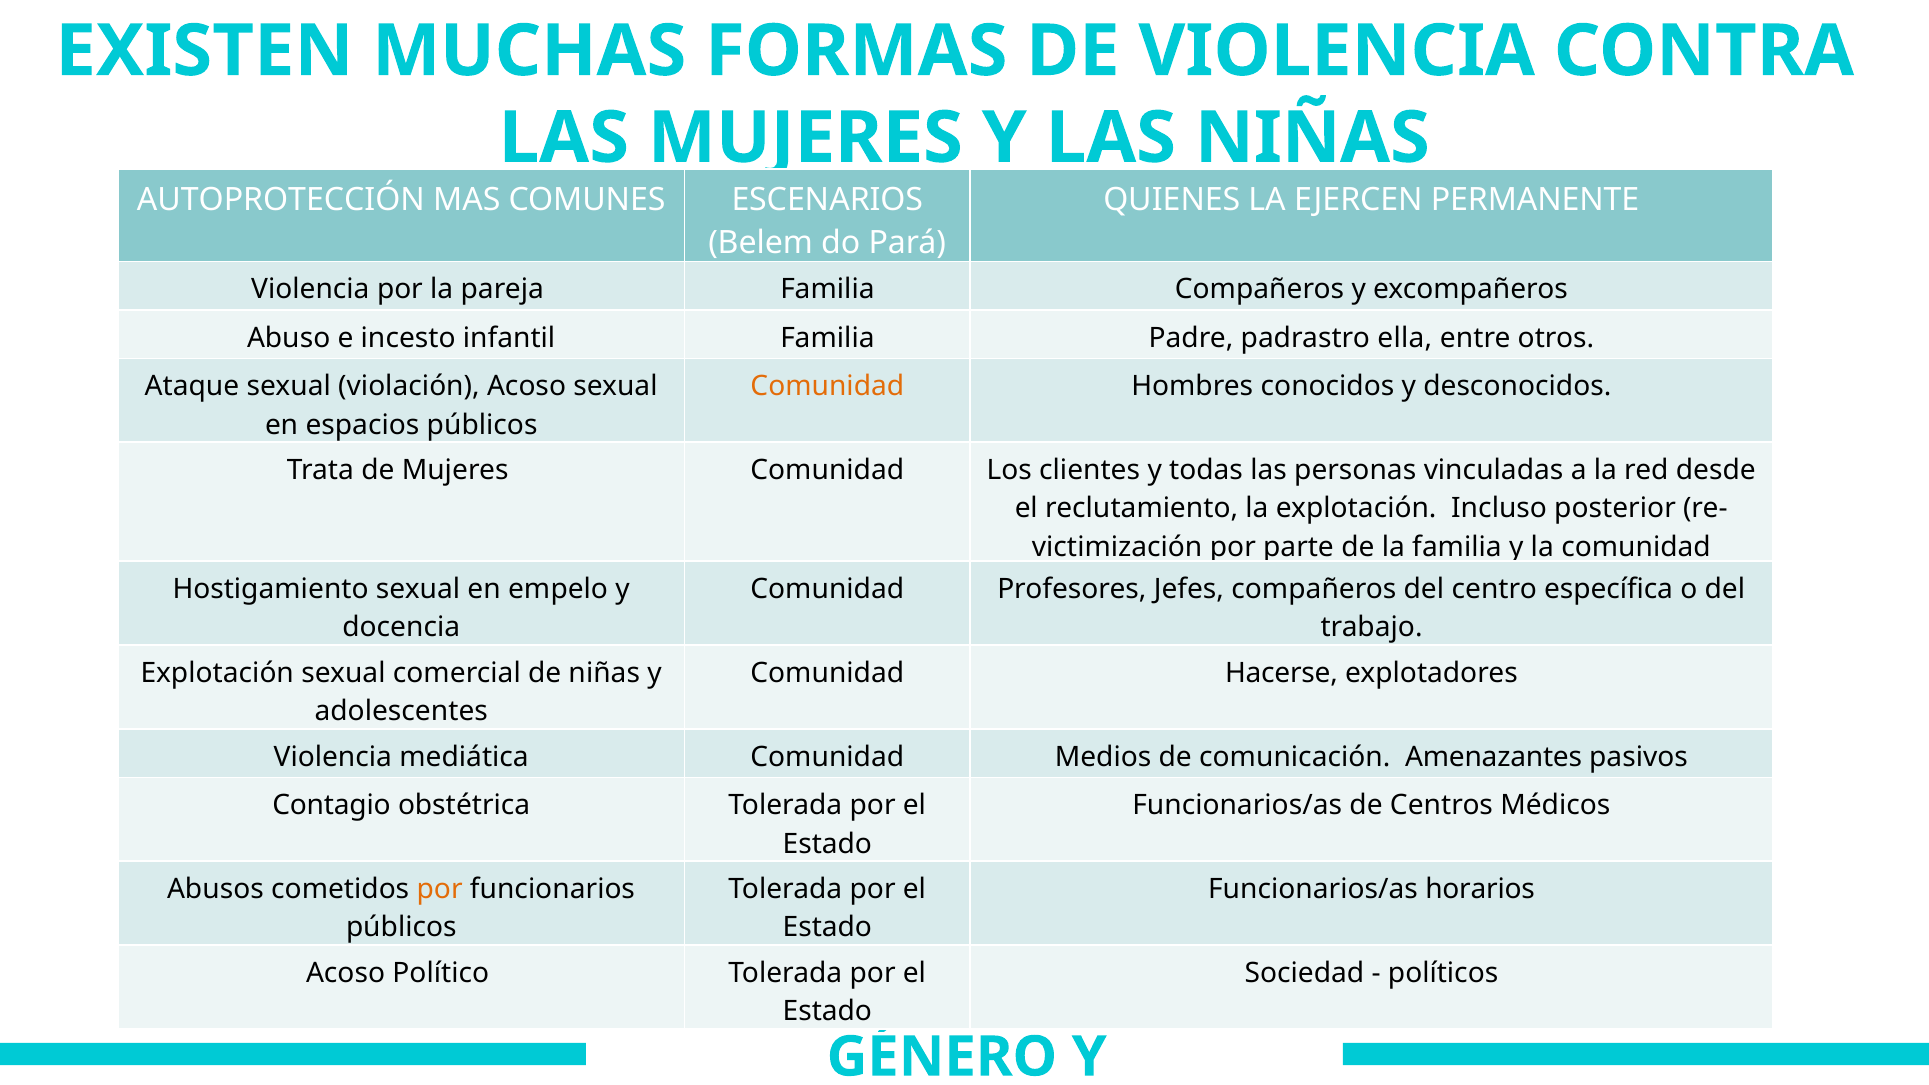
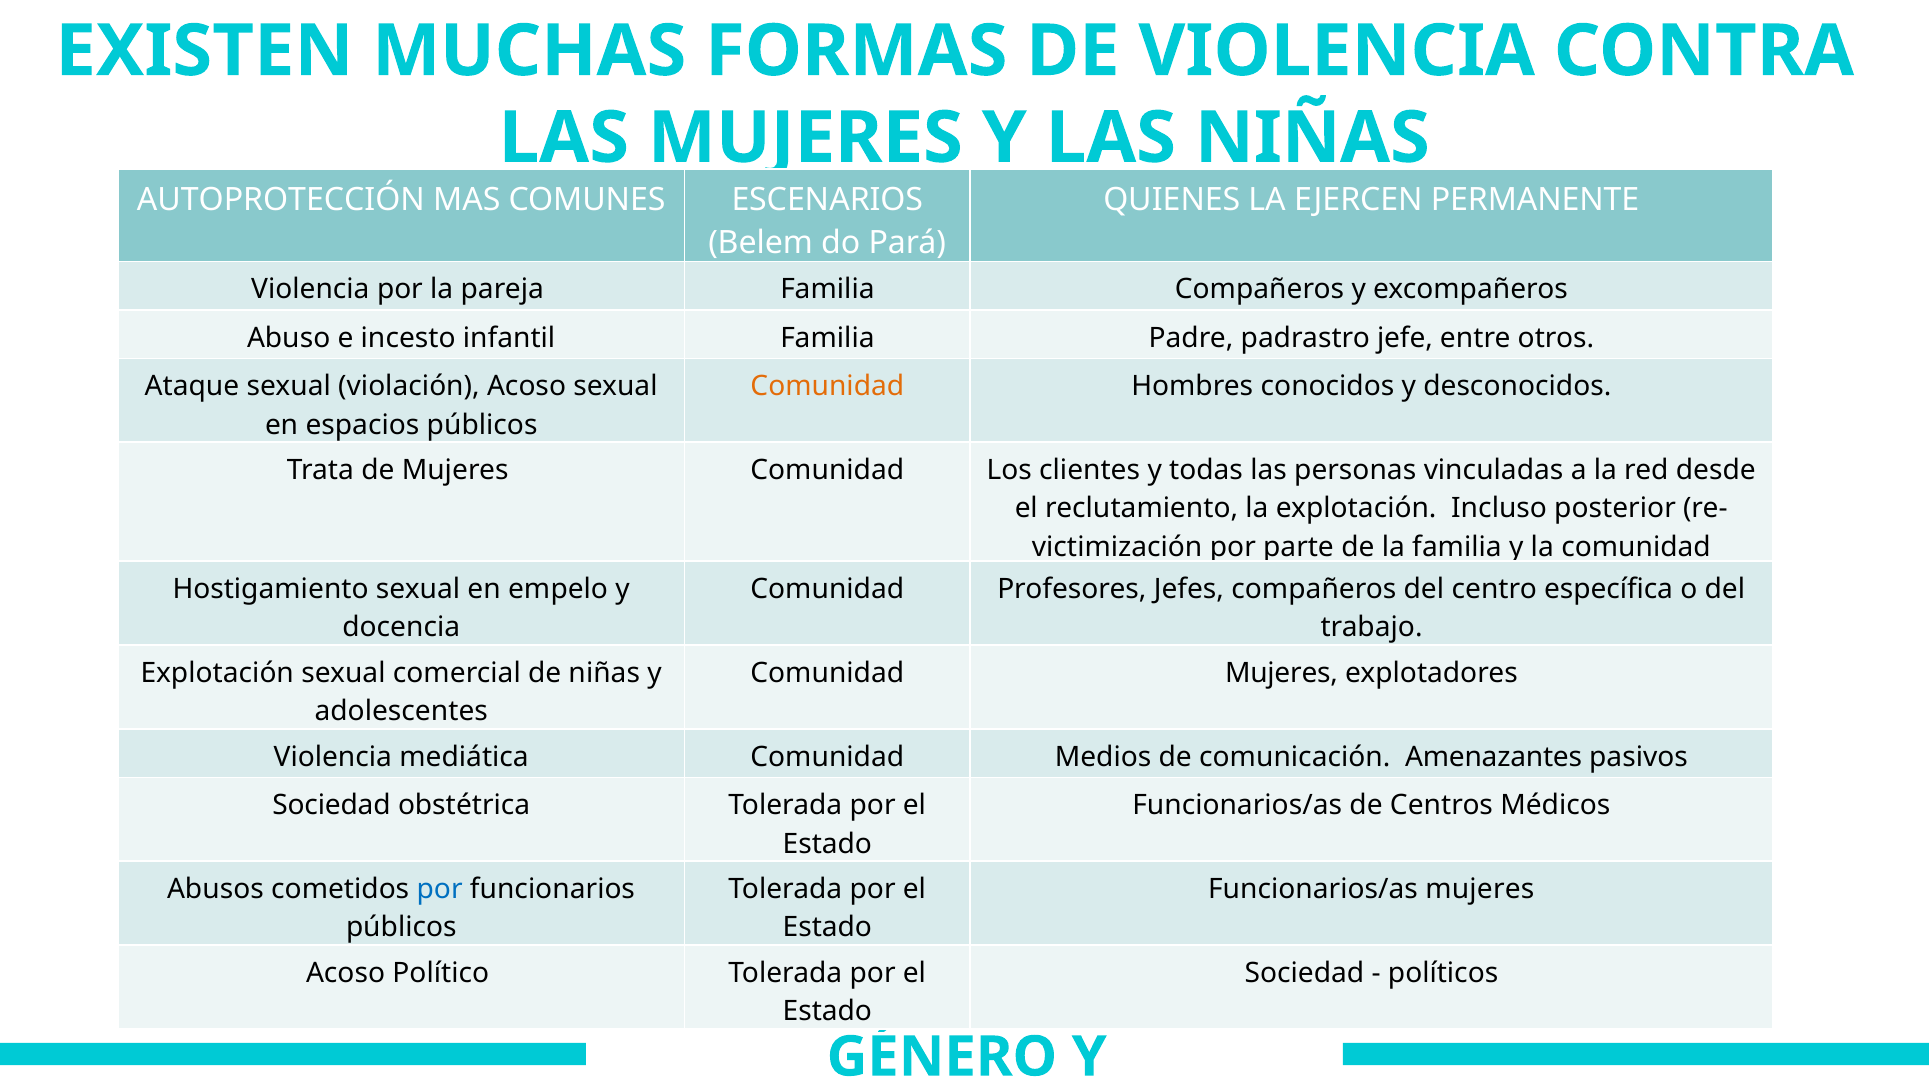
ella: ella -> jefe
Comunidad Hacerse: Hacerse -> Mujeres
Contagio at (331, 806): Contagio -> Sociedad
por at (440, 889) colour: orange -> blue
Funcionarios/as horarios: horarios -> mujeres
